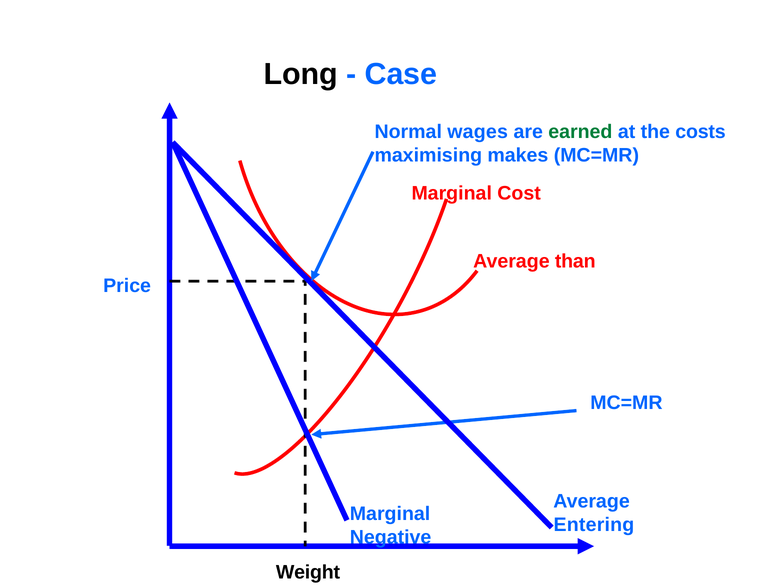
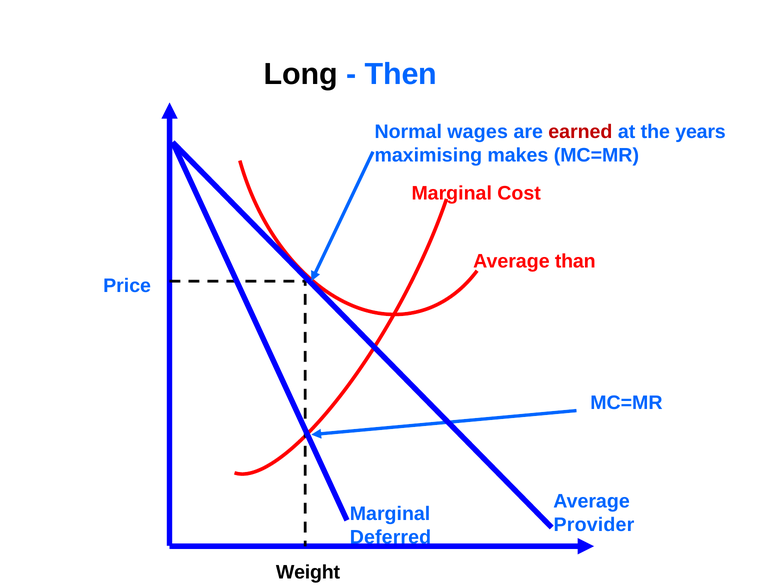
Case: Case -> Then
earned colour: green -> red
costs: costs -> years
Entering: Entering -> Provider
Negative: Negative -> Deferred
